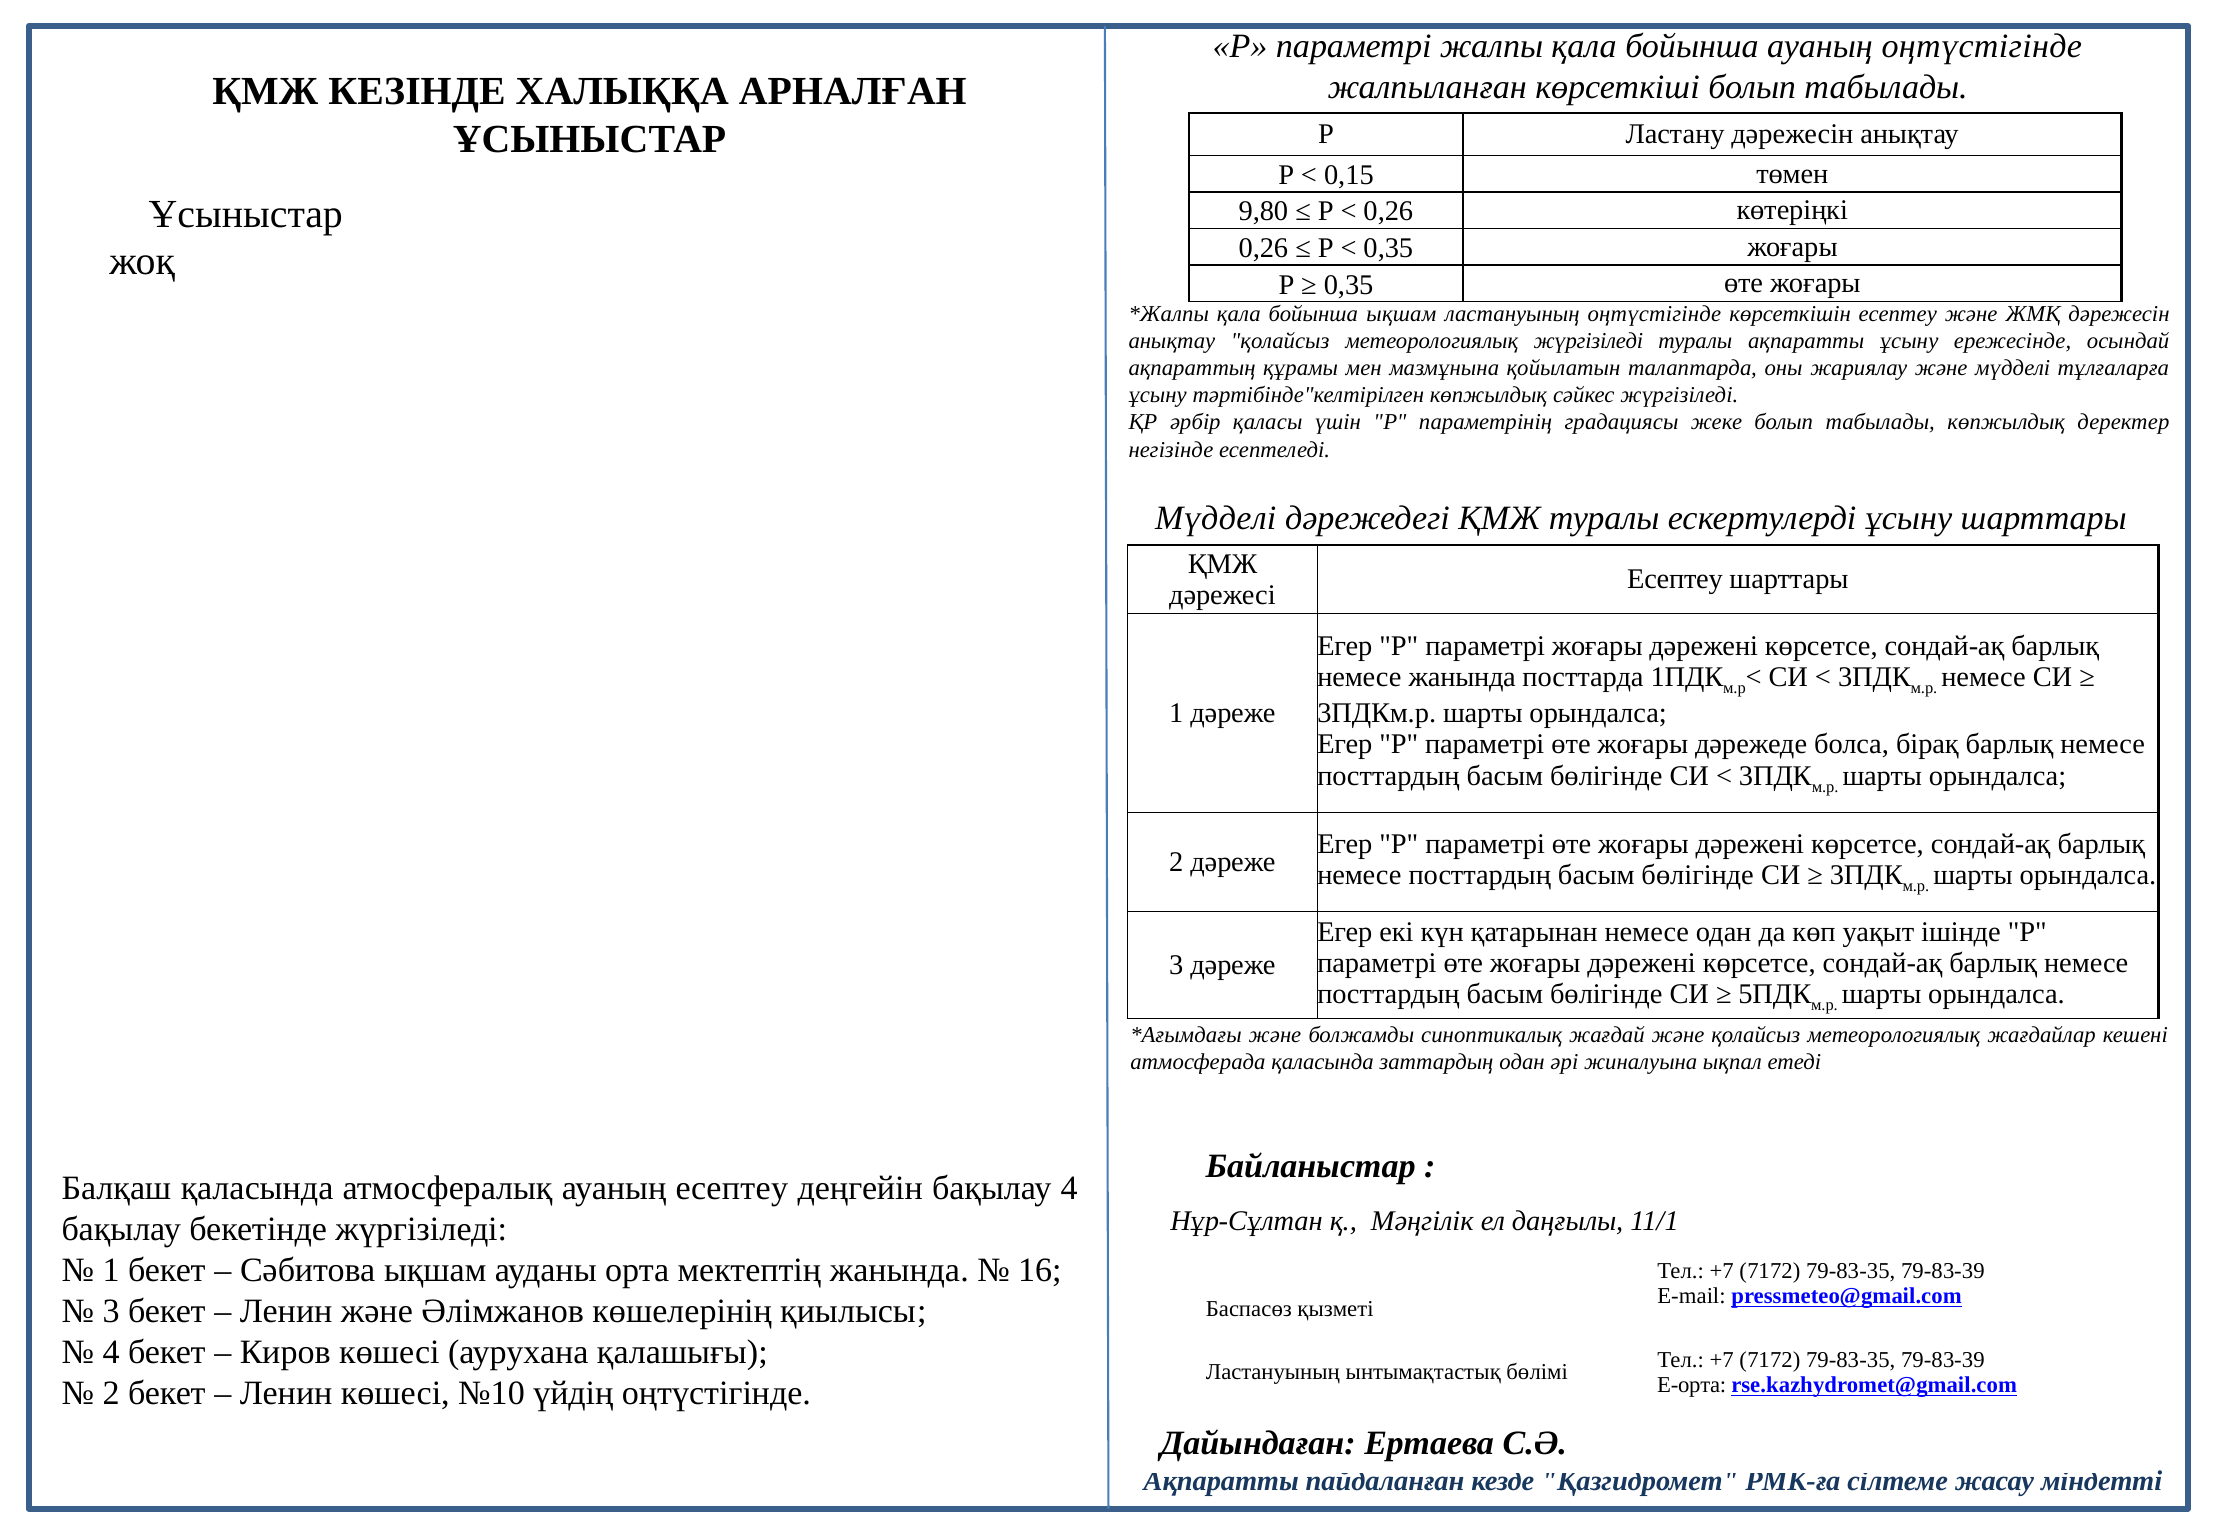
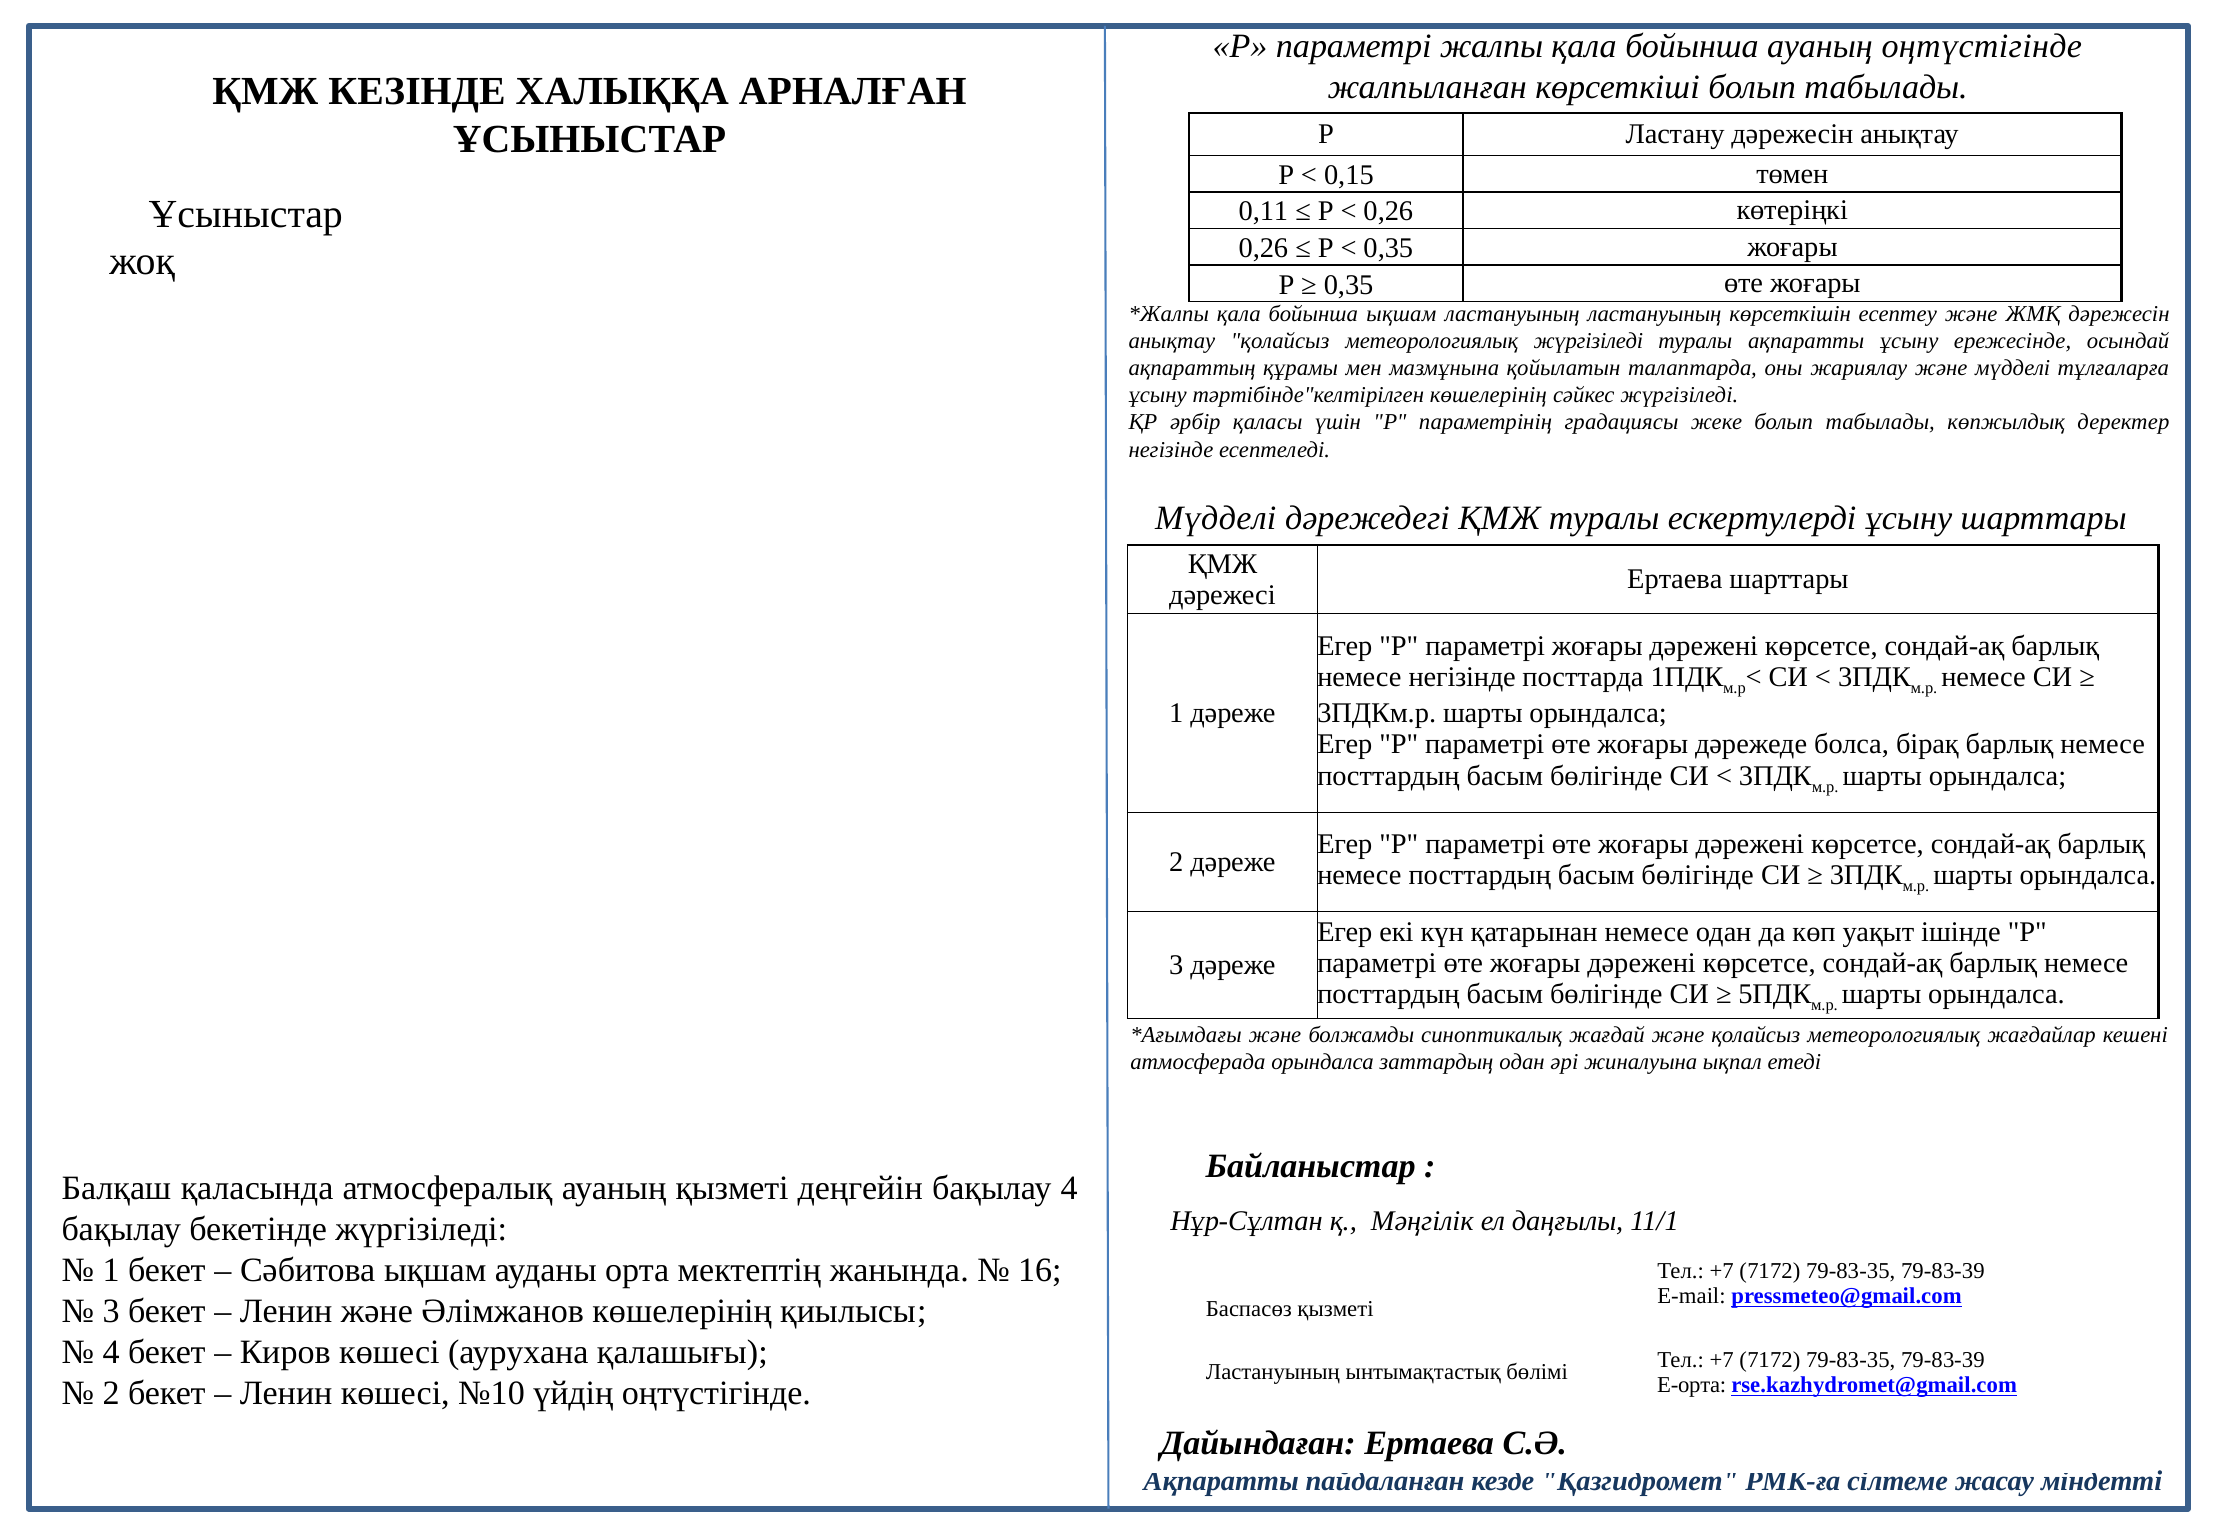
9,80: 9,80 -> 0,11
ластануының оңтүстігінде: оңтүстігінде -> ластануының
тәртібінде"келтірілген көпжылдық: көпжылдық -> көшелерінің
Есептеу at (1675, 579): Есептеу -> Ертаева
немесе жанында: жанында -> негізінде
атмосферада қаласында: қаласында -> орындалса
ауаның есептеу: есептеу -> қызметі
